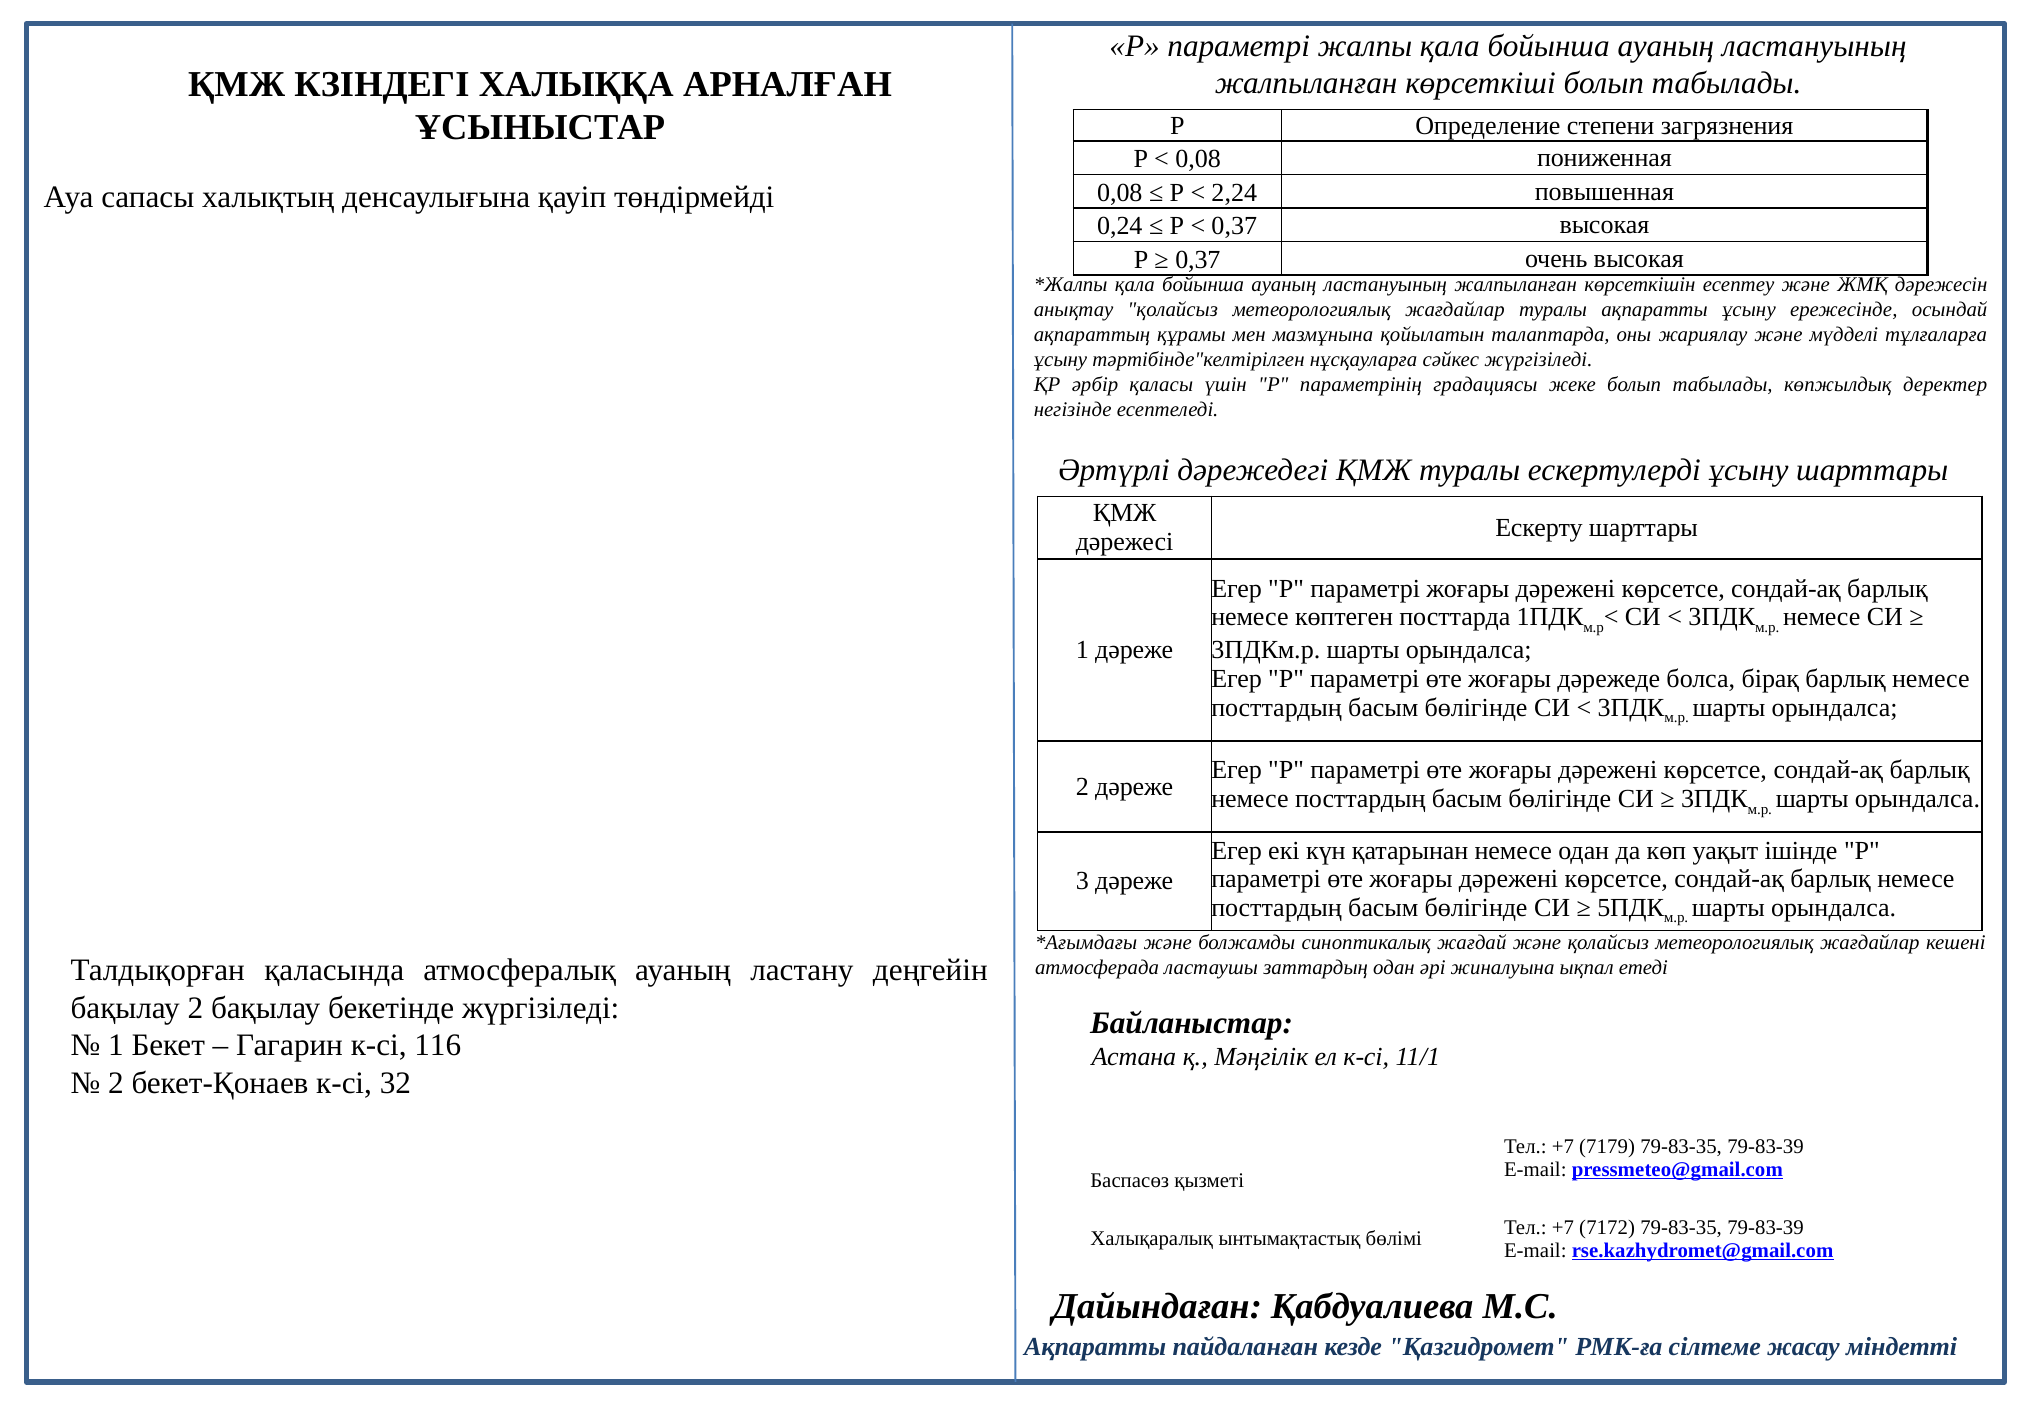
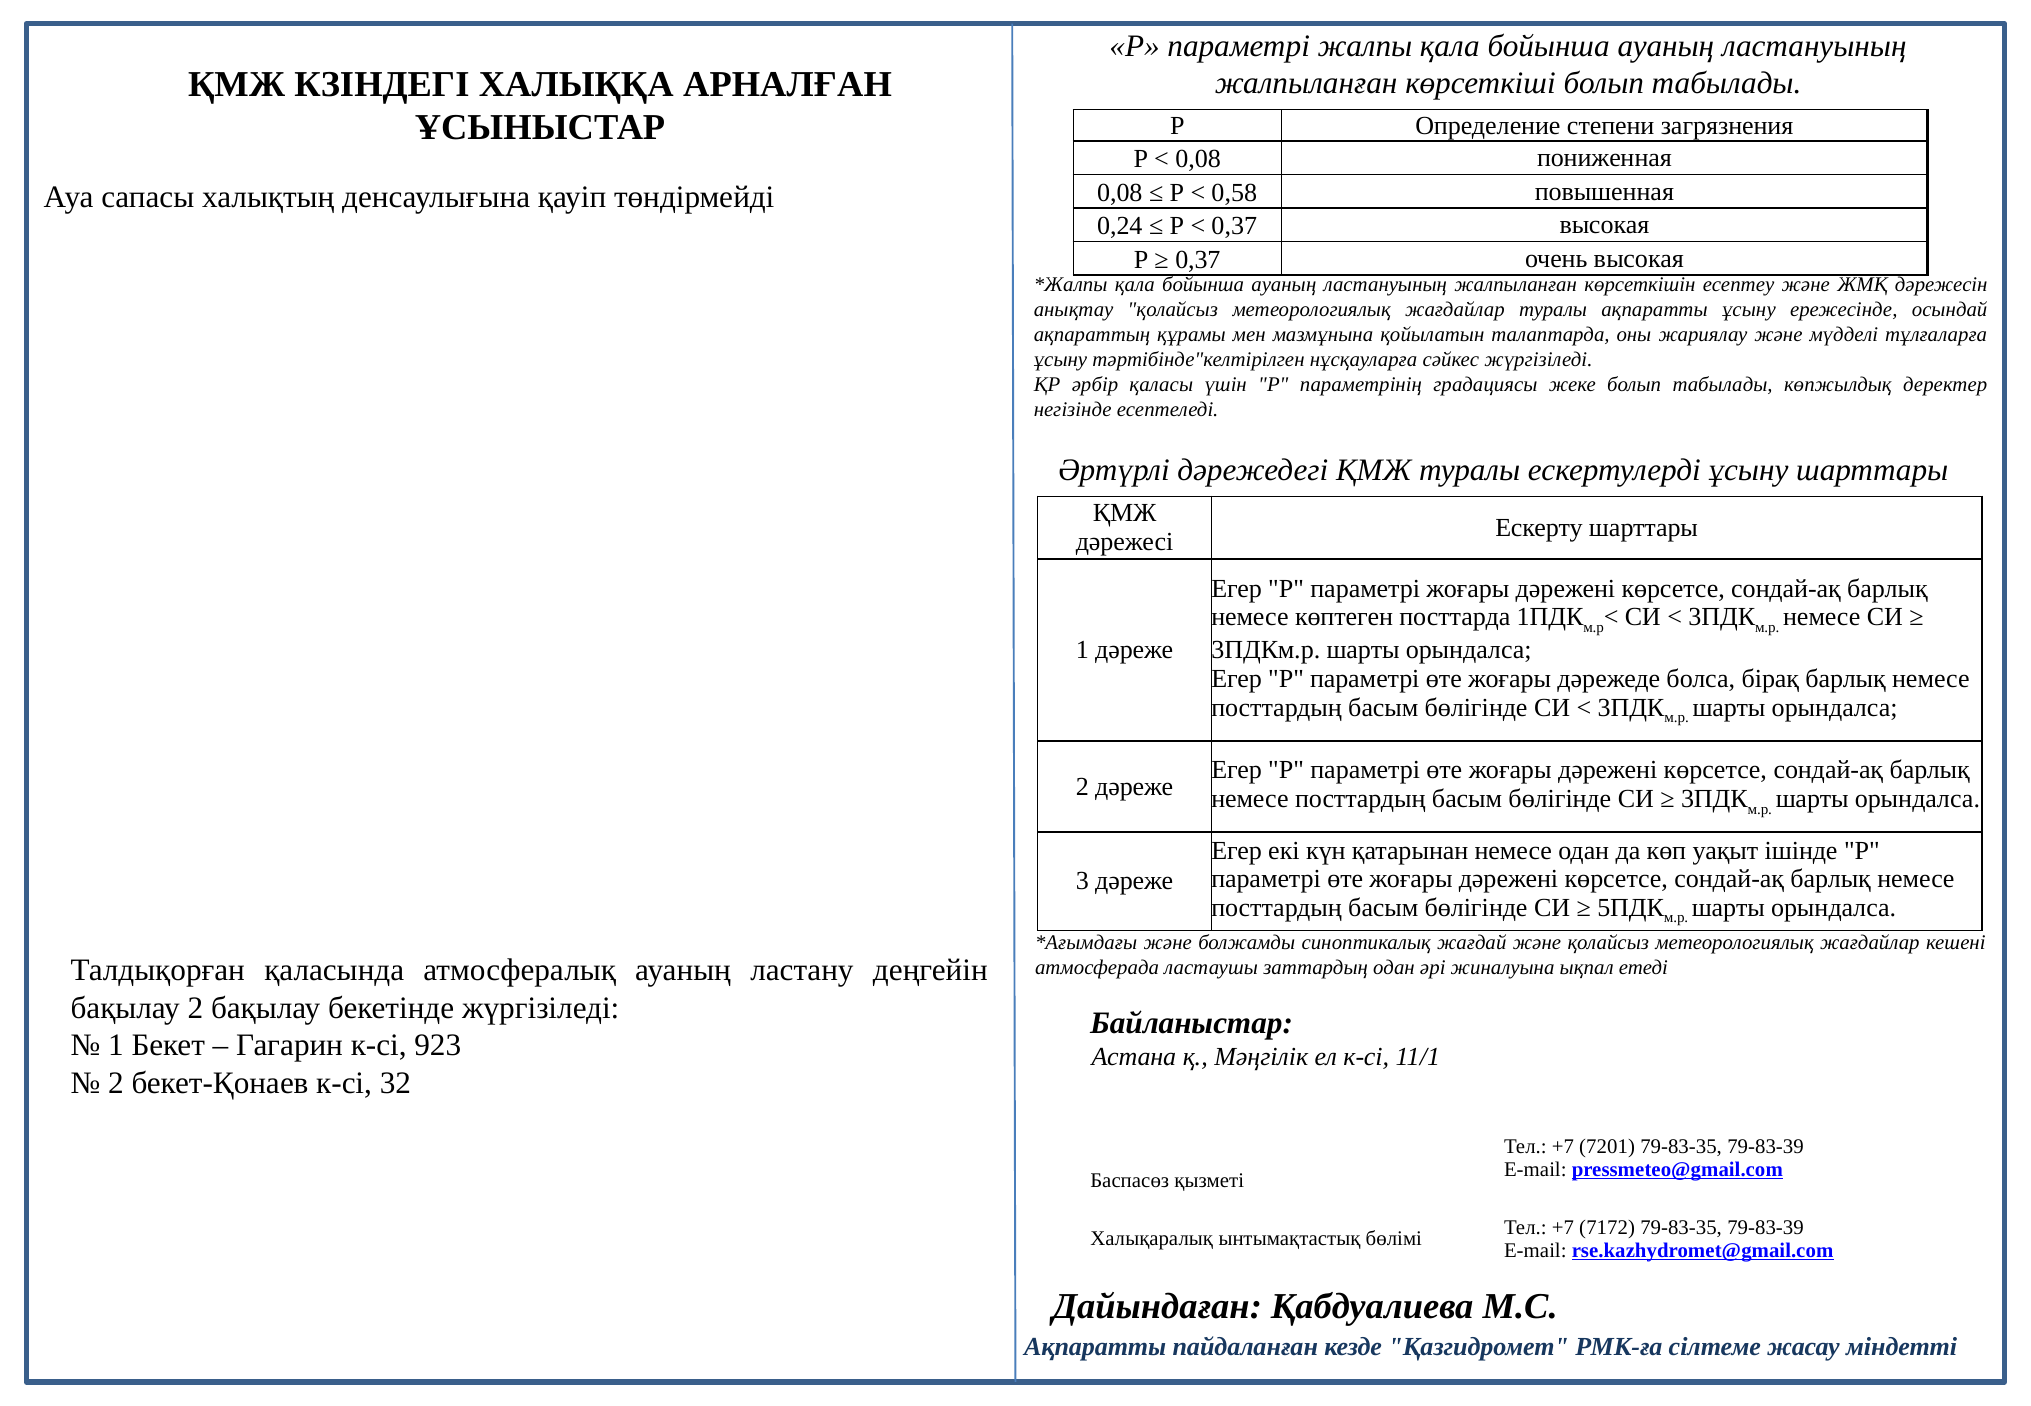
2,24: 2,24 -> 0,58
116: 116 -> 923
7179: 7179 -> 7201
